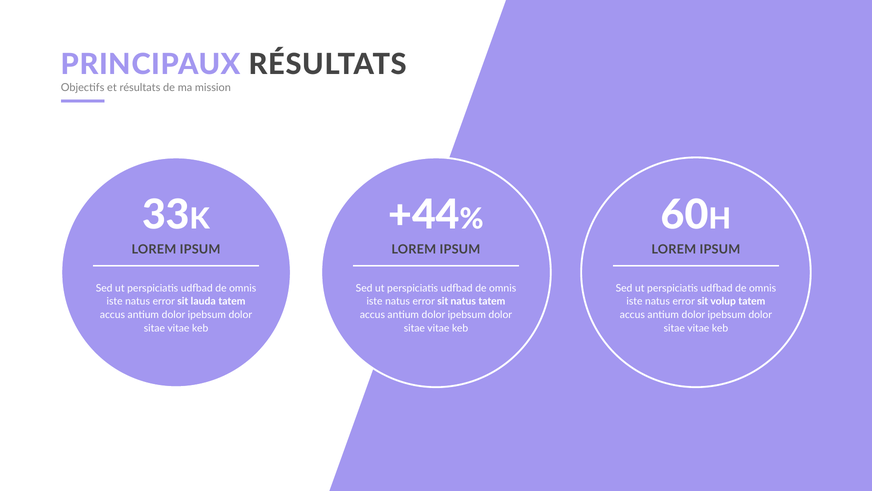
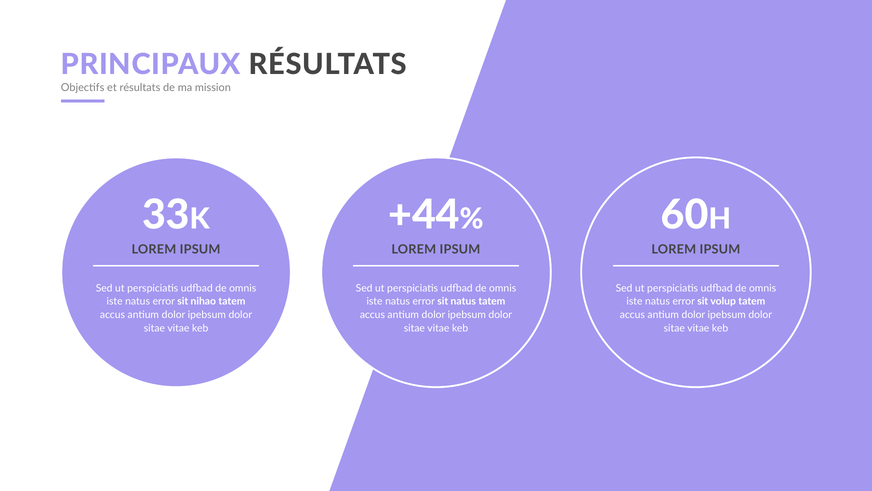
lauda: lauda -> nihao
